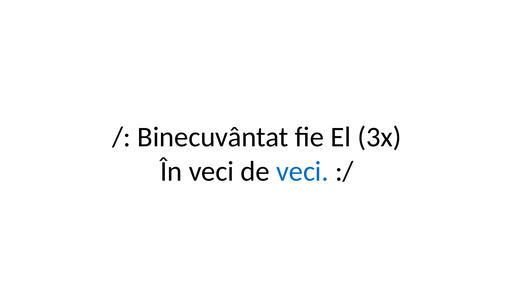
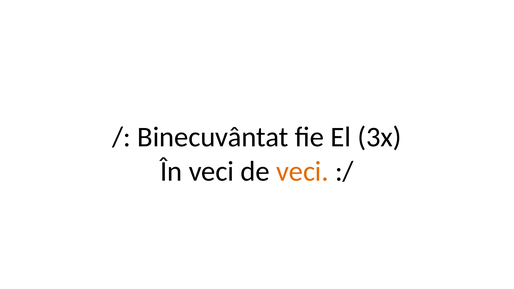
veci at (302, 171) colour: blue -> orange
